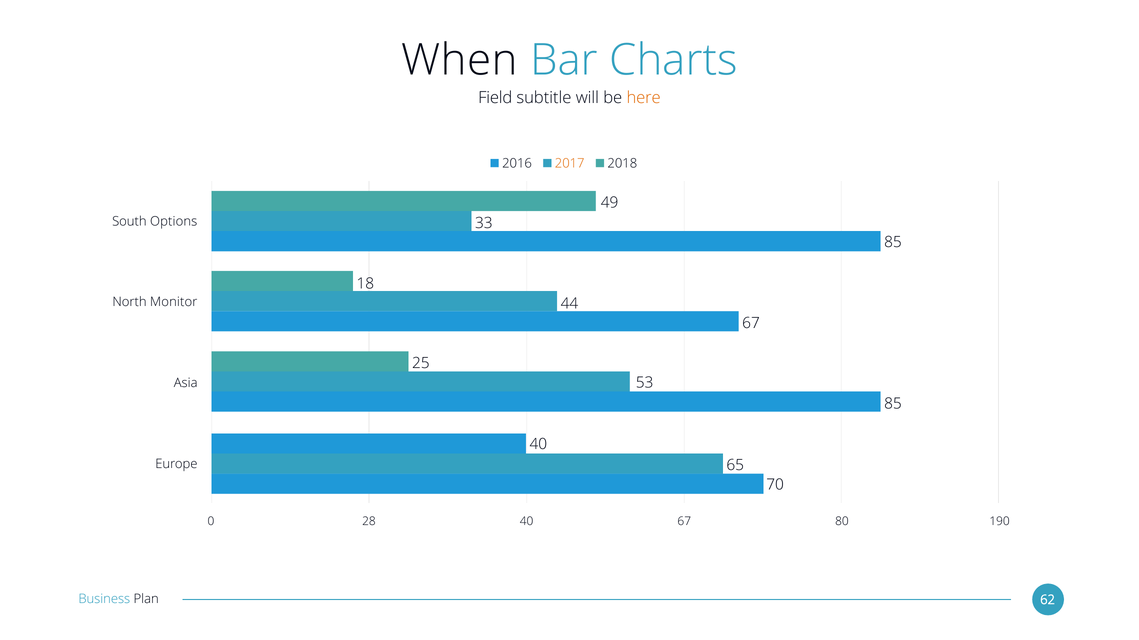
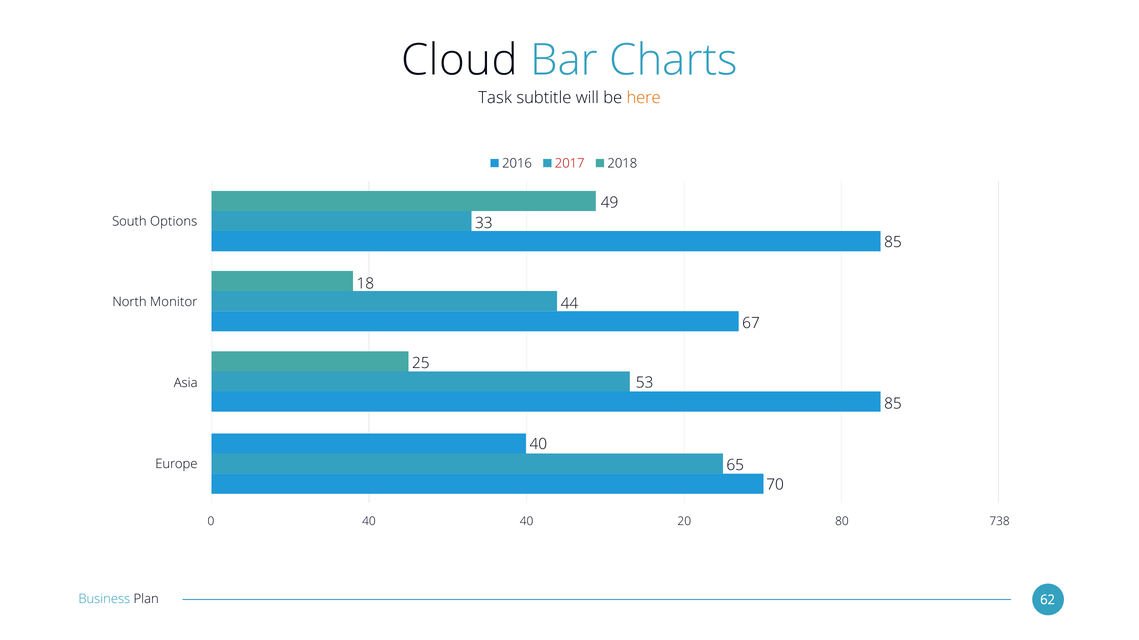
When: When -> Cloud
Field: Field -> Task
2017 colour: orange -> red
0 28: 28 -> 40
40 67: 67 -> 20
190: 190 -> 738
